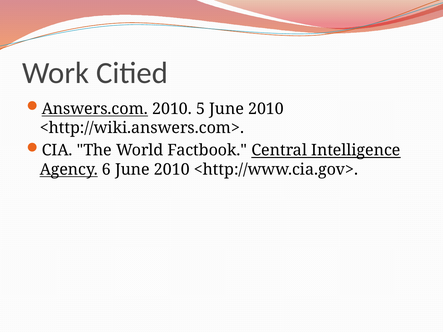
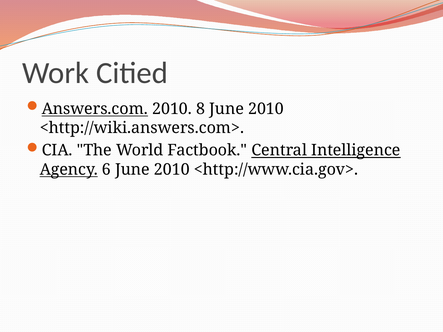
5: 5 -> 8
